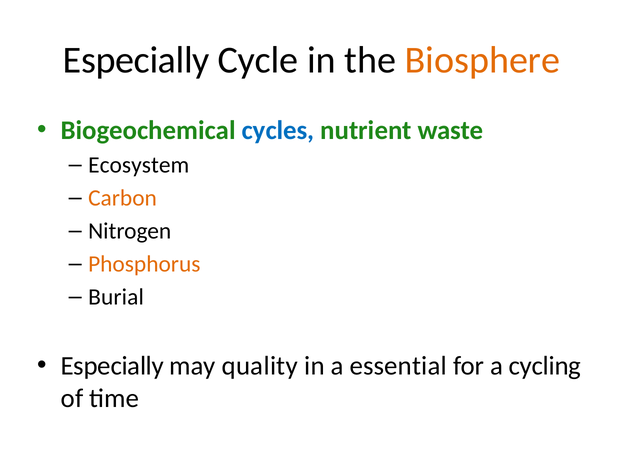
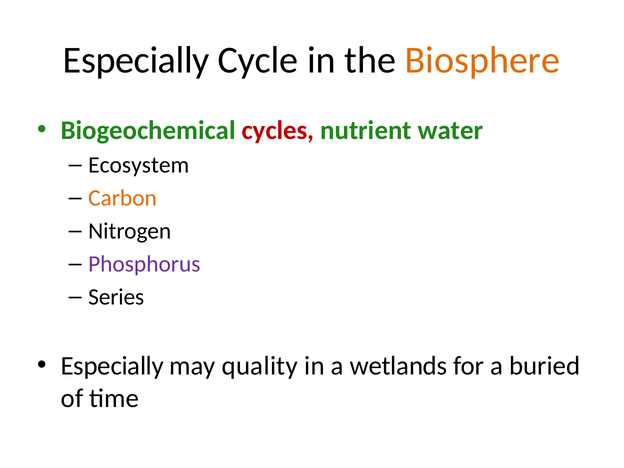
cycles colour: blue -> red
waste: waste -> water
Phosphorus colour: orange -> purple
Burial: Burial -> Series
essential: essential -> wetlands
cycling: cycling -> buried
